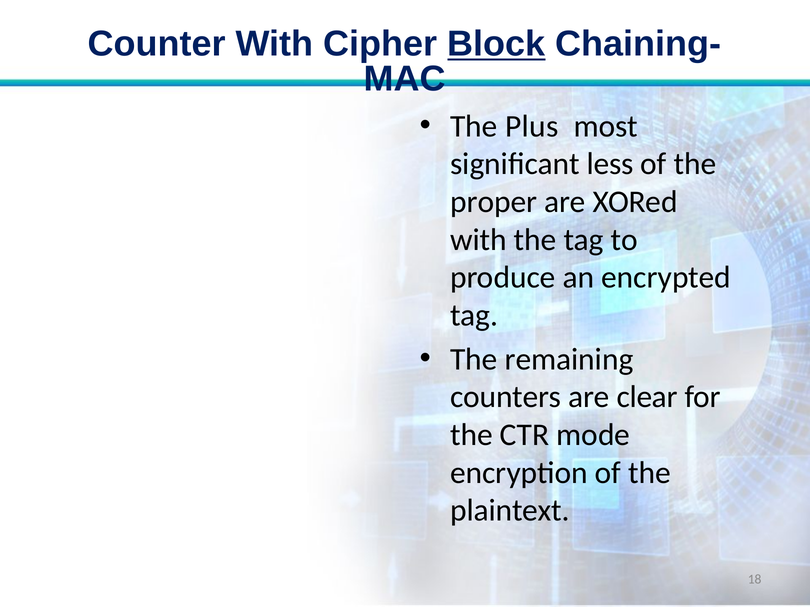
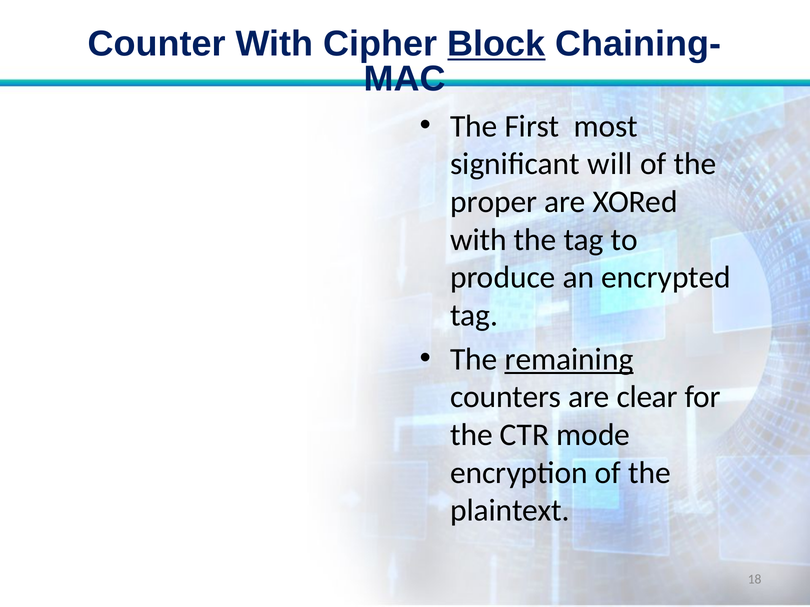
Plus: Plus -> First
less: less -> will
remaining underline: none -> present
